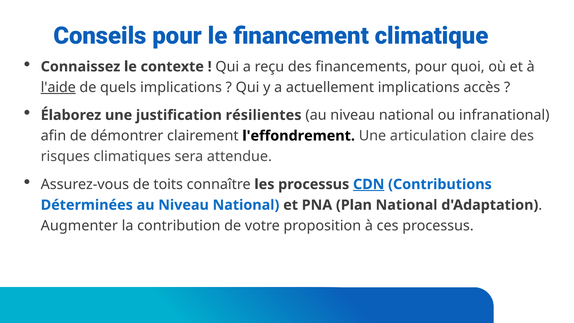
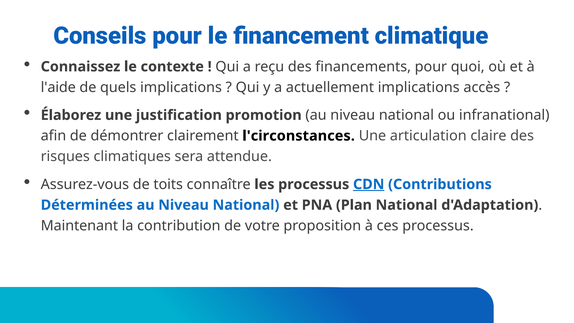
l'aide underline: present -> none
résilientes: résilientes -> promotion
l'effondrement: l'effondrement -> l'circonstances
Augmenter: Augmenter -> Maintenant
